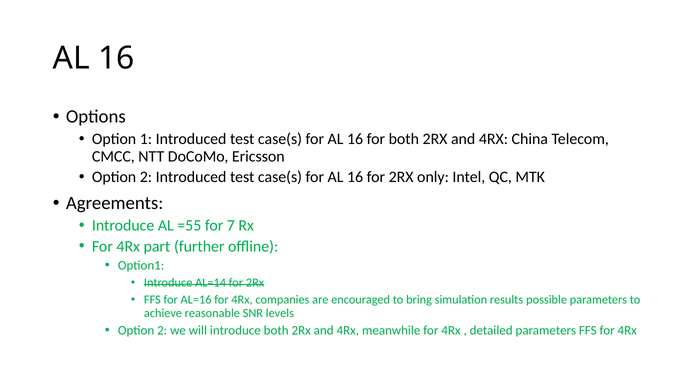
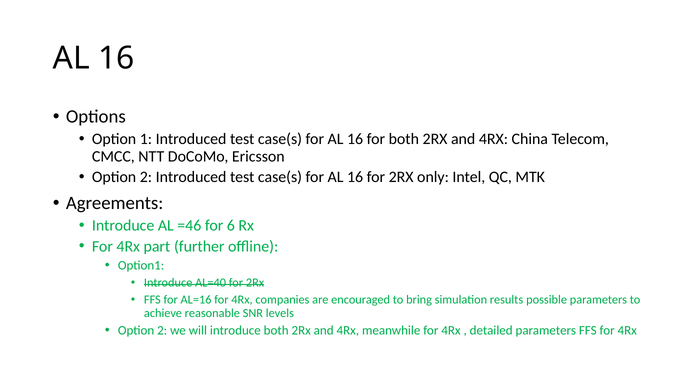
=55: =55 -> =46
7: 7 -> 6
AL=14: AL=14 -> AL=40
